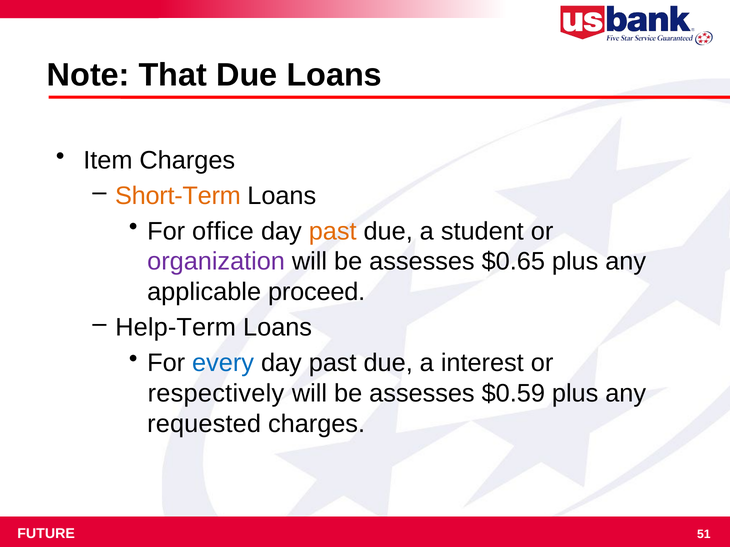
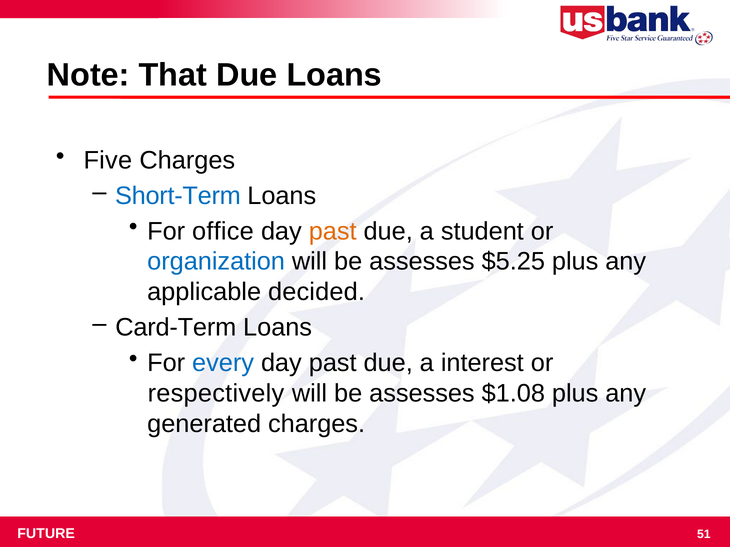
Item: Item -> Five
Short-Term colour: orange -> blue
organization colour: purple -> blue
$0.65: $0.65 -> $5.25
proceed: proceed -> decided
Help-Term: Help-Term -> Card-Term
$0.59: $0.59 -> $1.08
requested: requested -> generated
